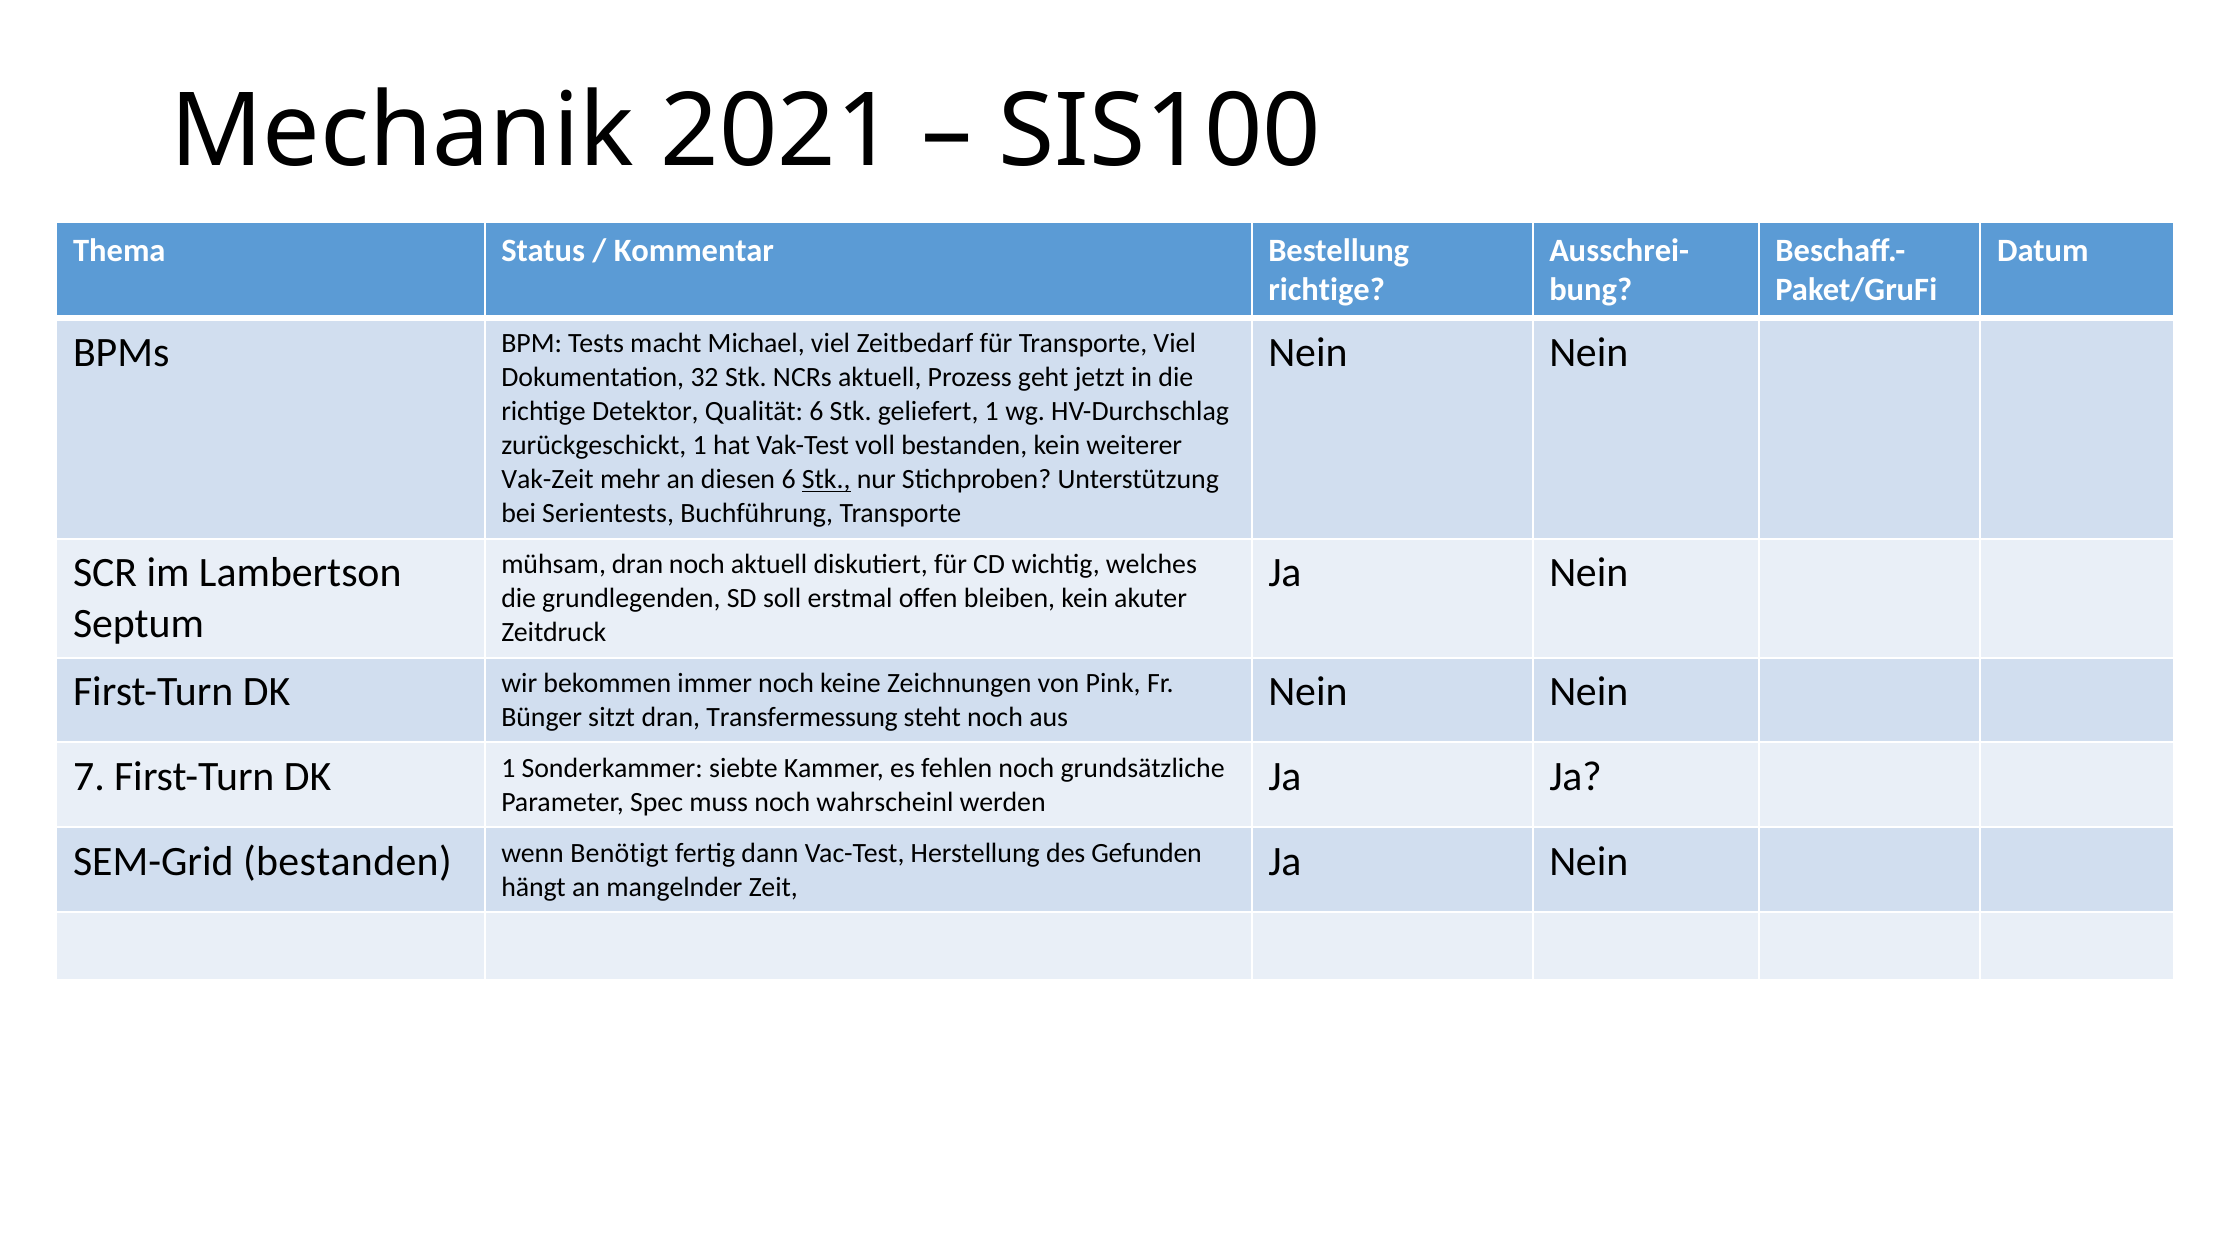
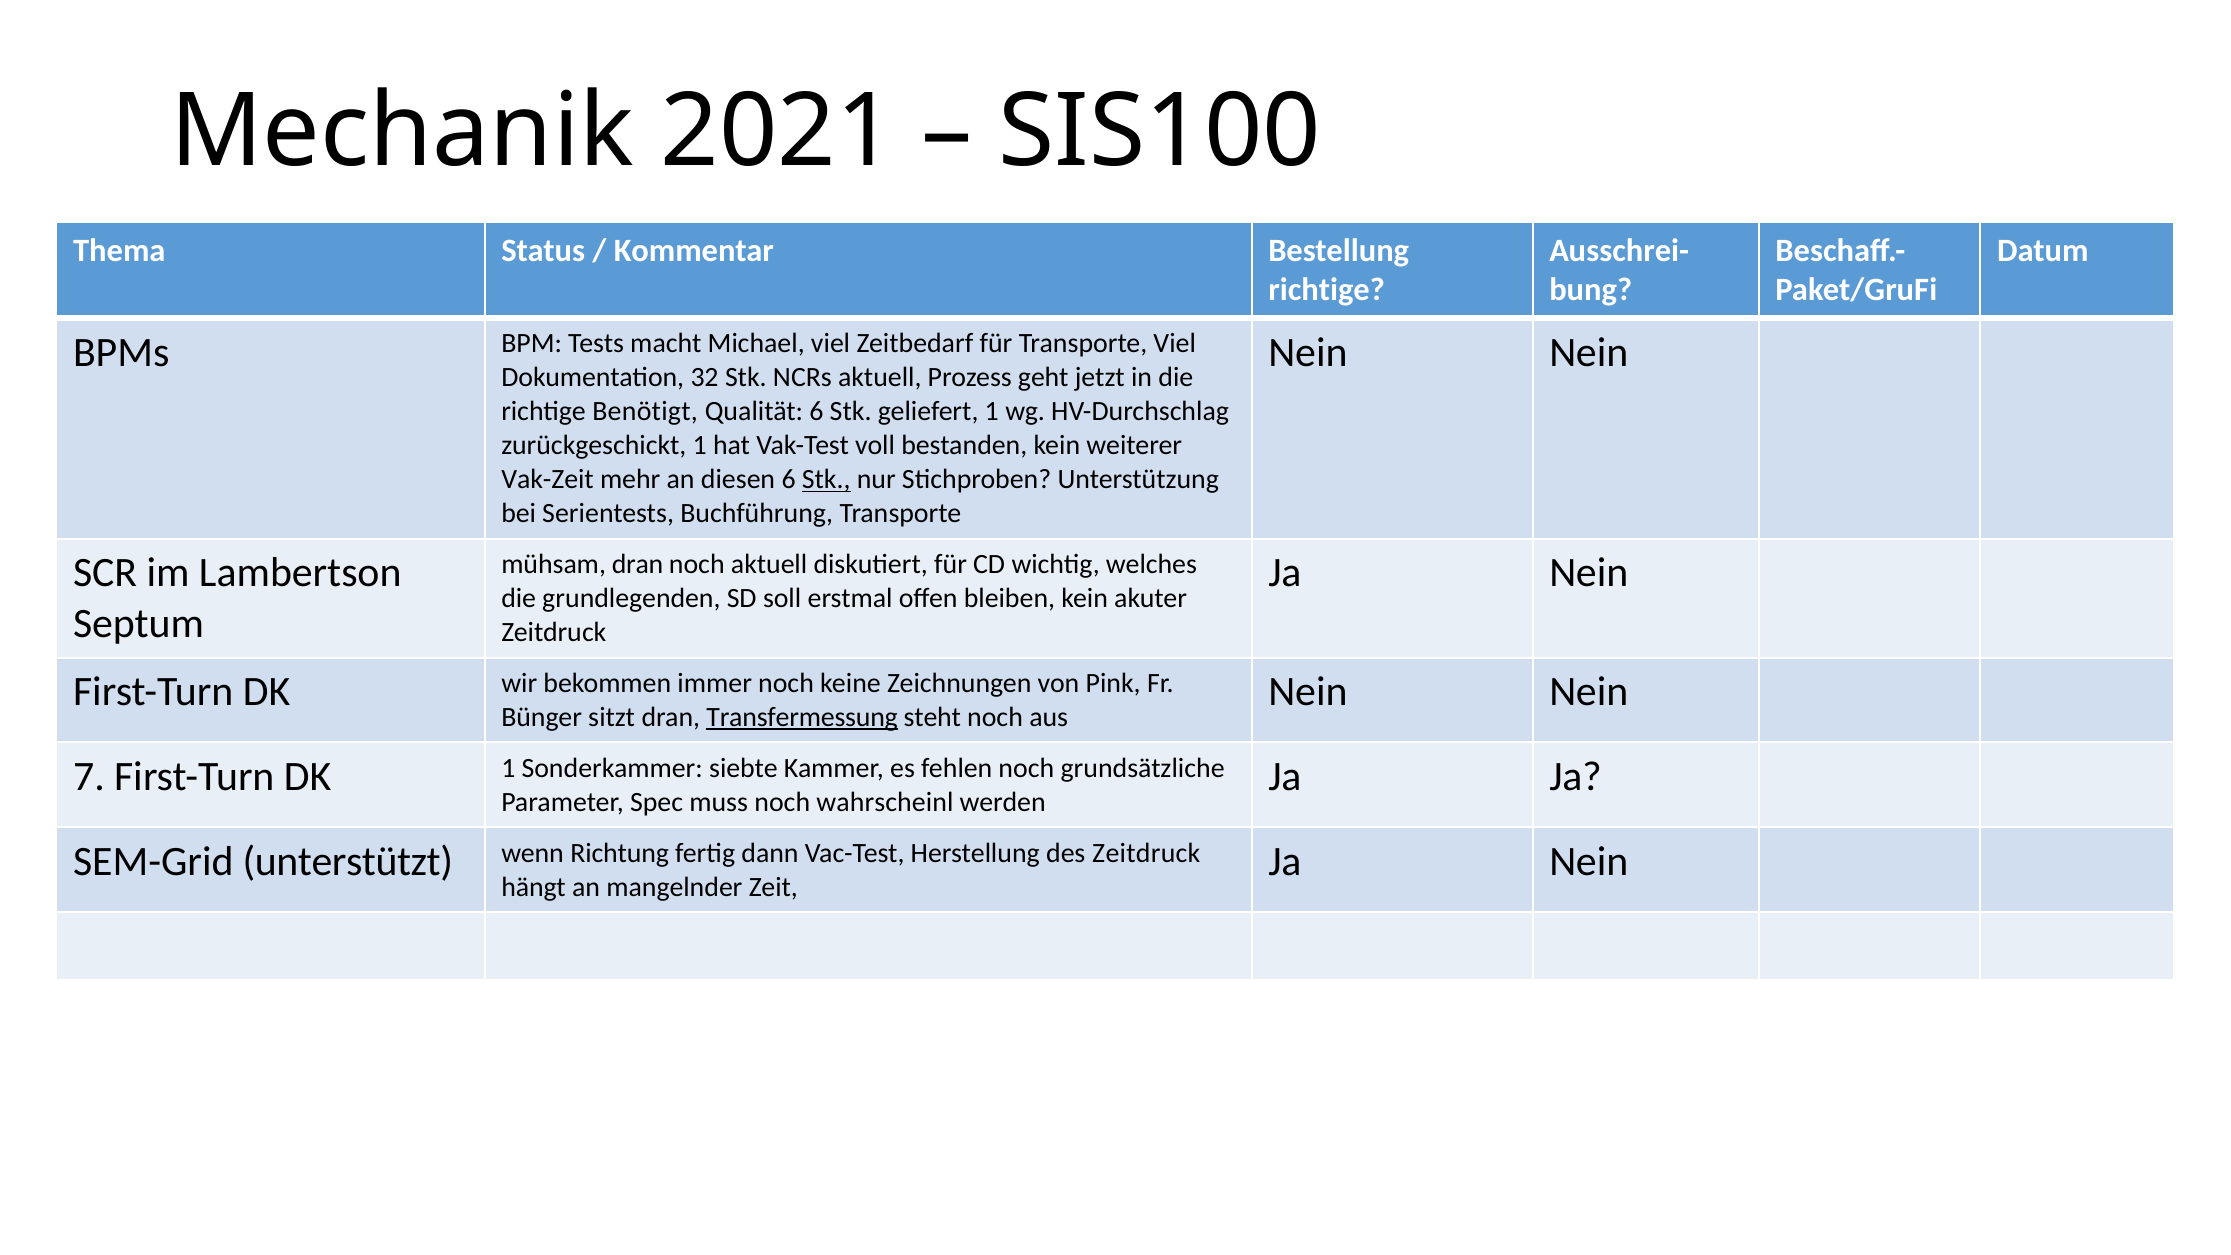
Detektor: Detektor -> Benötigt
Transfermessung underline: none -> present
SEM-Grid bestanden: bestanden -> unterstützt
Benötigt: Benötigt -> Richtung
des Gefunden: Gefunden -> Zeitdruck
